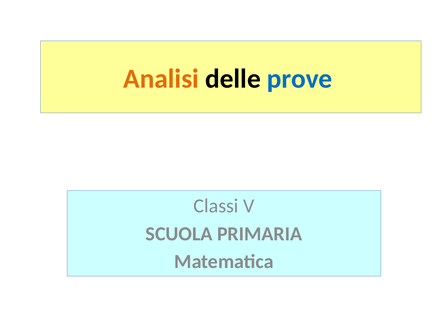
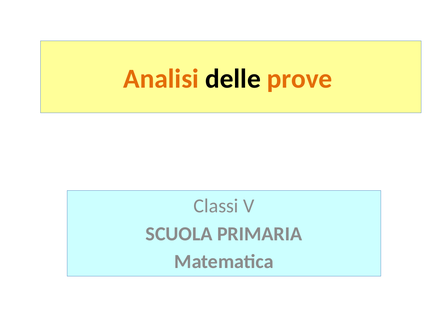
prove colour: blue -> orange
